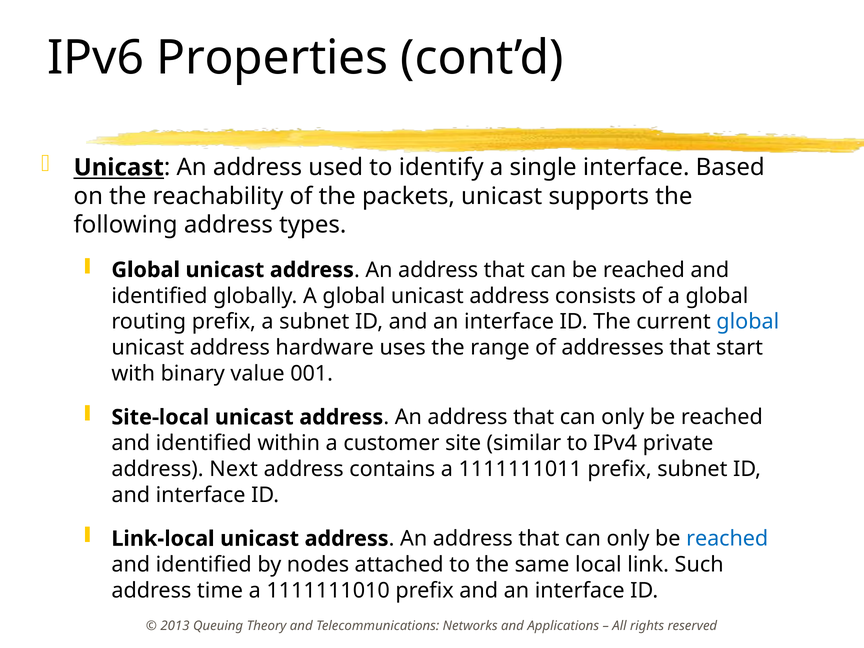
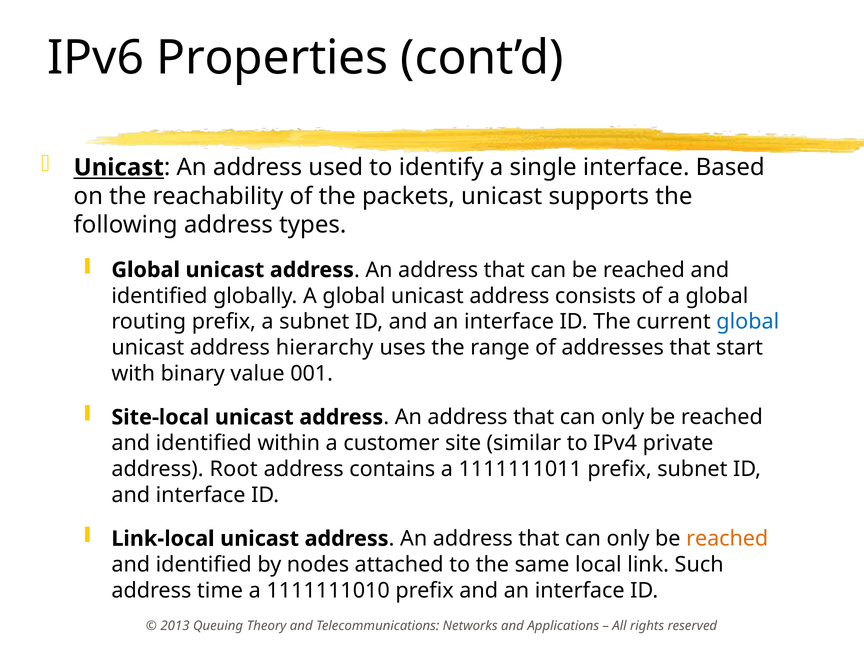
hardware: hardware -> hierarchy
Next: Next -> Root
reached at (727, 539) colour: blue -> orange
